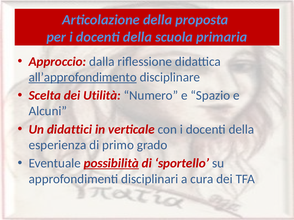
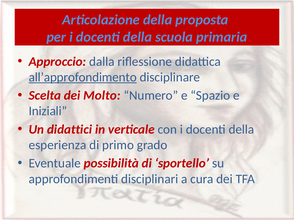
Utilità: Utilità -> Molto
Alcuni: Alcuni -> Iniziali
possibilità underline: present -> none
